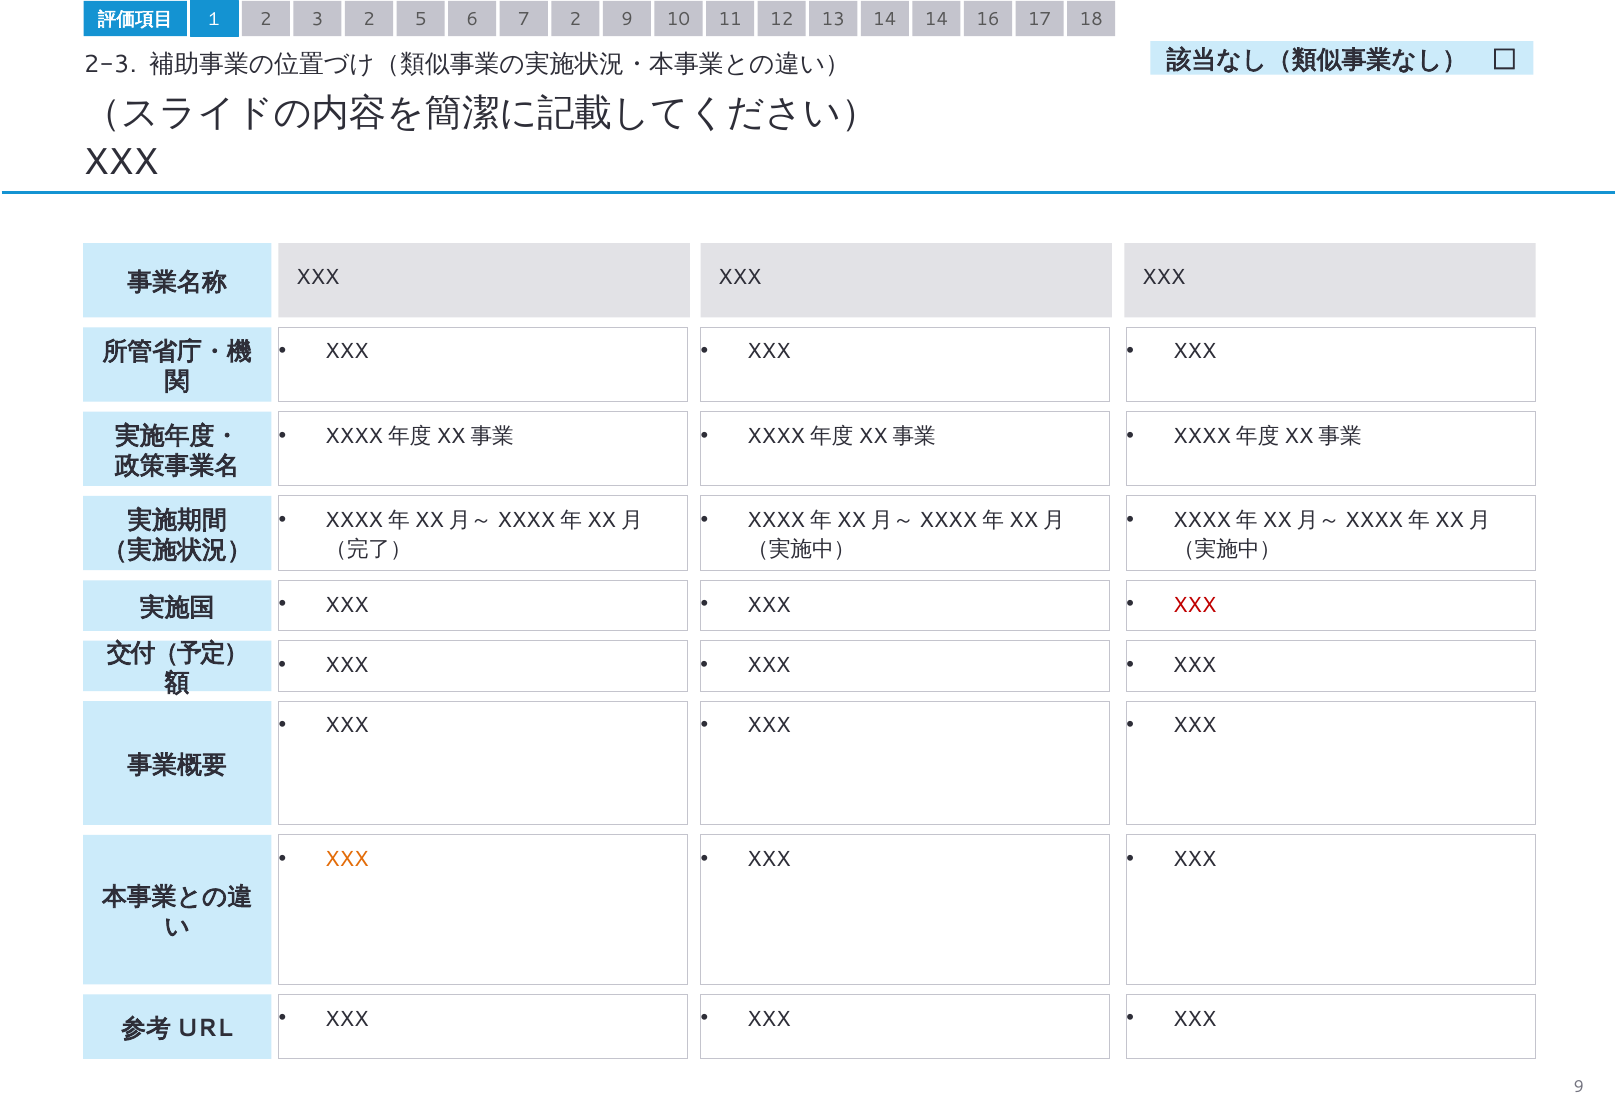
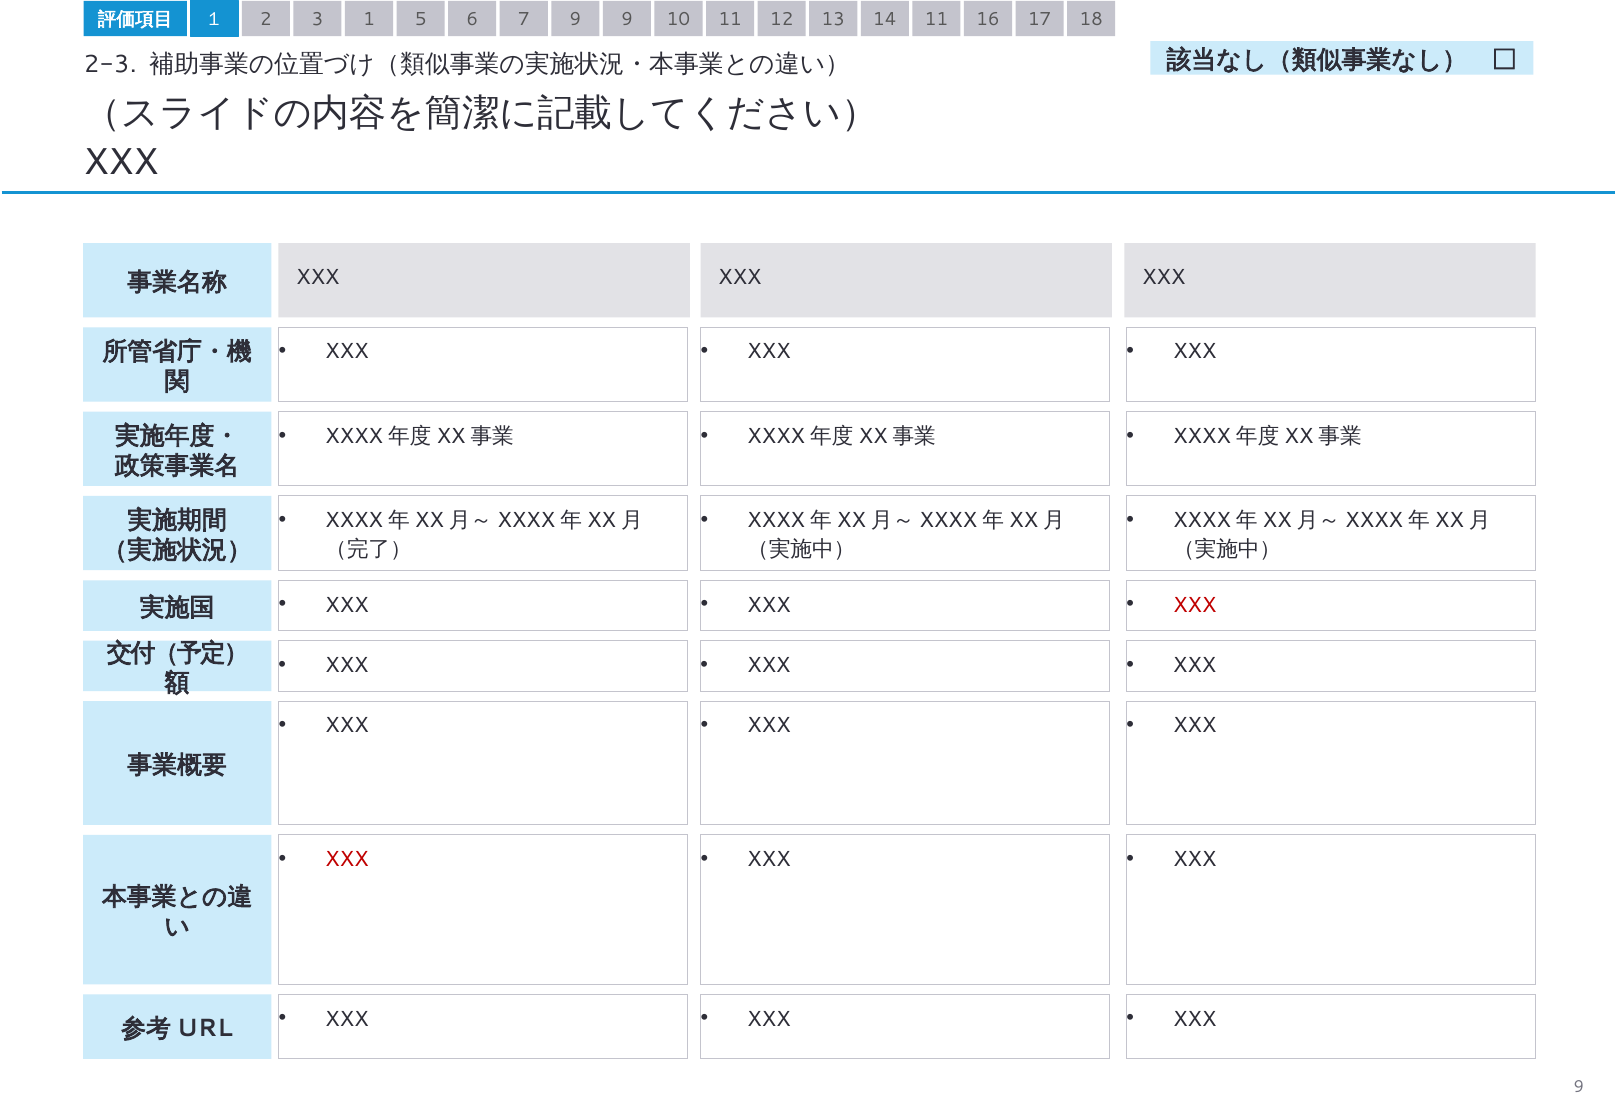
3 2: 2 -> 1
7 2: 2 -> 9
14 14: 14 -> 11
XXX at (347, 860) colour: orange -> red
